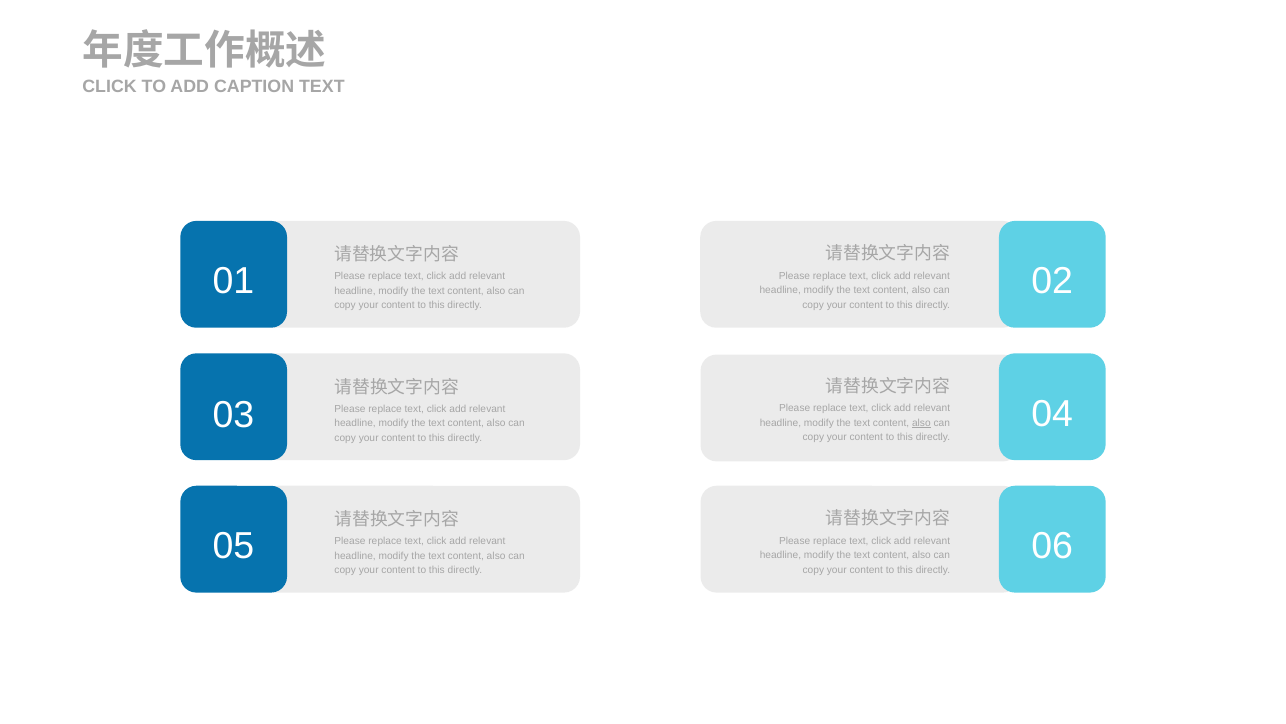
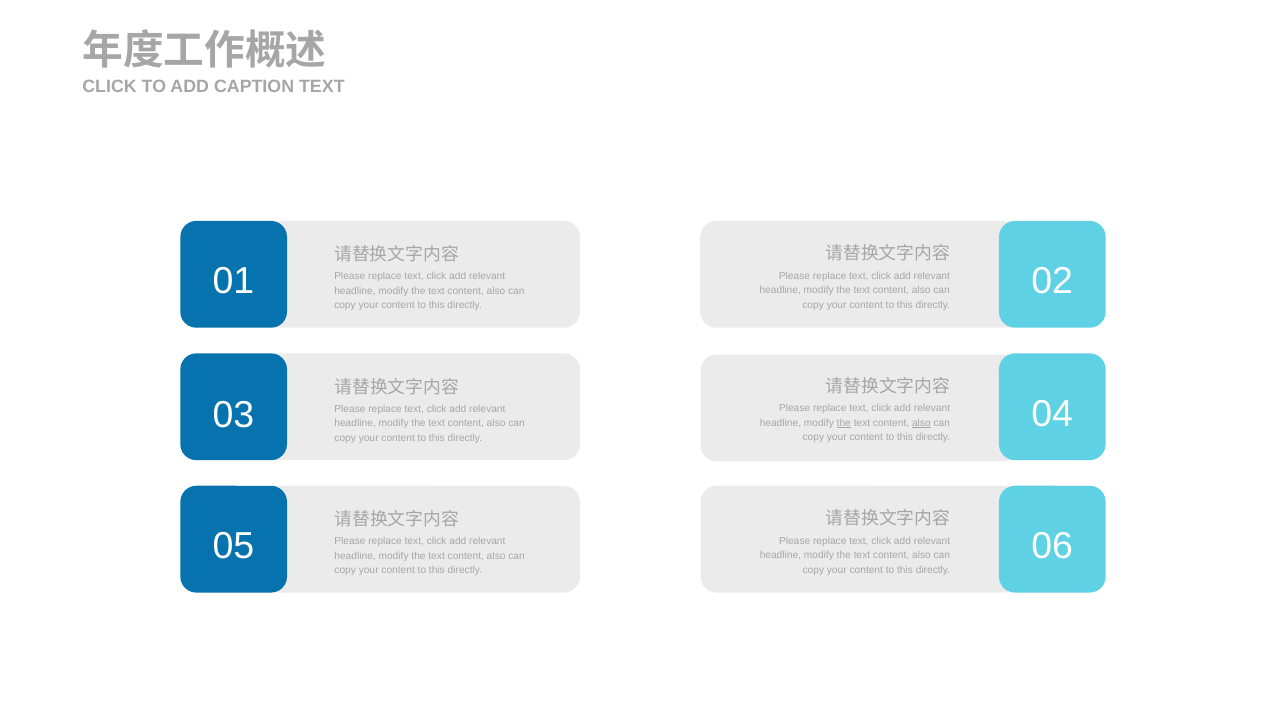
the at (844, 423) underline: none -> present
